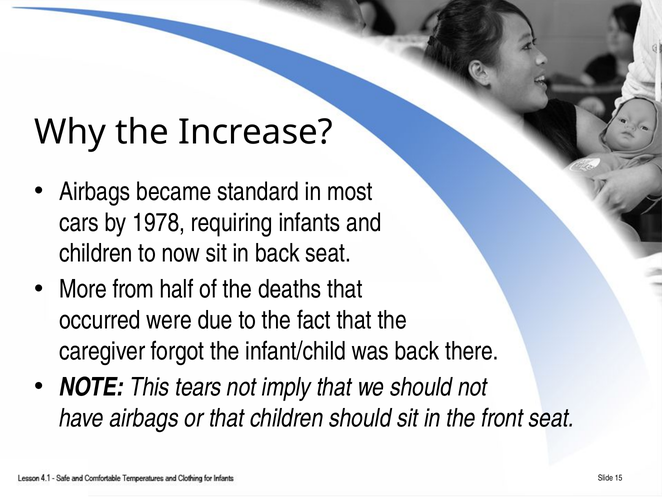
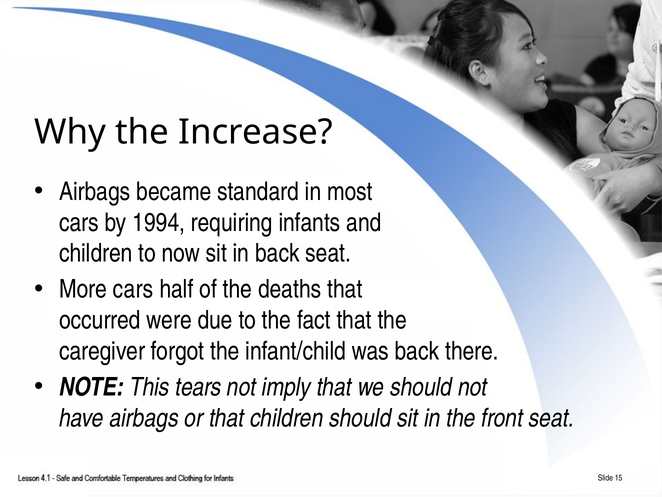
1978: 1978 -> 1994
More from: from -> cars
